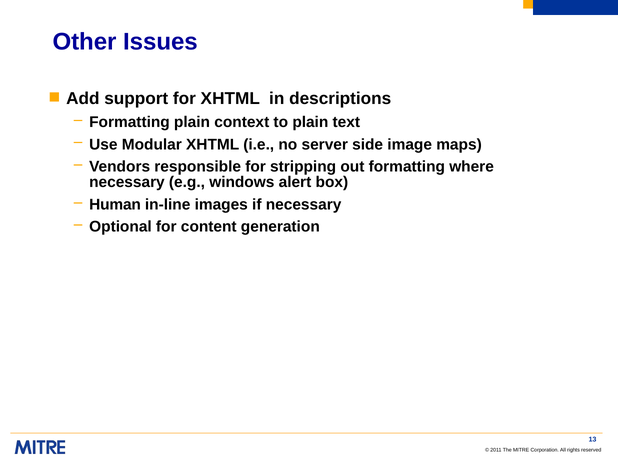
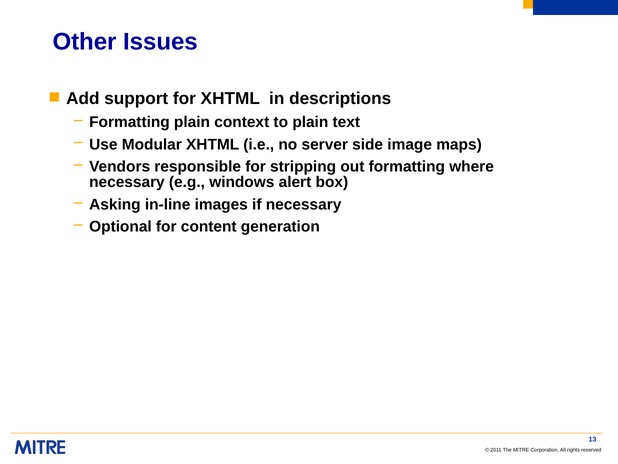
Human: Human -> Asking
